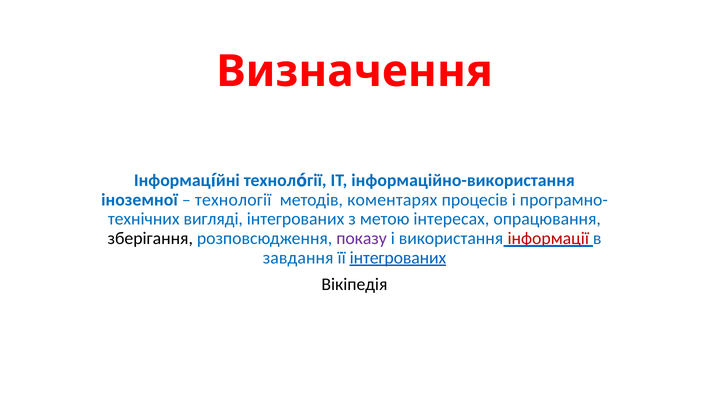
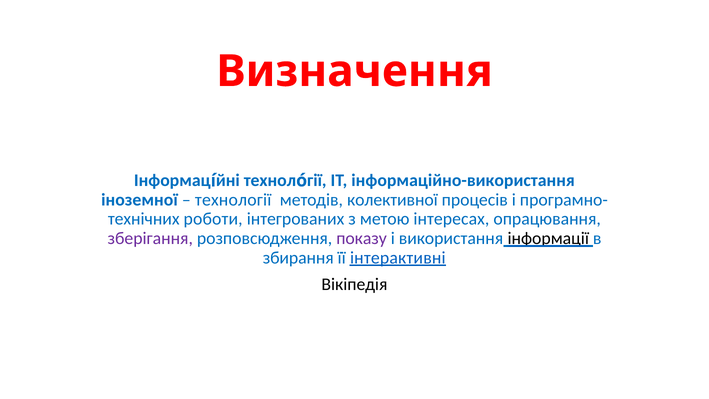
коментарях: коментарях -> колективної
вигляді: вигляді -> роботи
зберігання colour: black -> purple
інформації colour: red -> black
завдання: завдання -> збирання
її інтегрованих: інтегрованих -> інтерактивні
